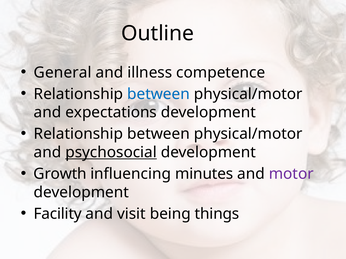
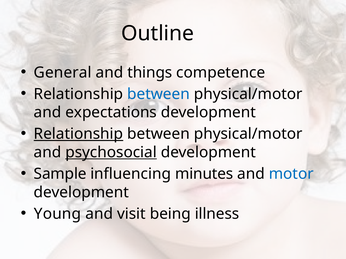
illness: illness -> things
Relationship at (78, 134) underline: none -> present
Growth: Growth -> Sample
motor colour: purple -> blue
Facility: Facility -> Young
things: things -> illness
